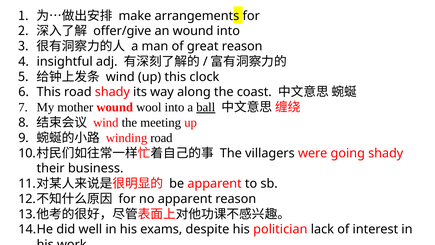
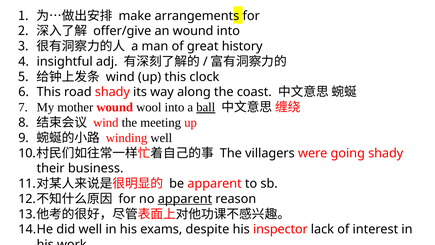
great reason: reason -> history
winding road: road -> well
apparent at (185, 199) underline: none -> present
politician: politician -> inspector
